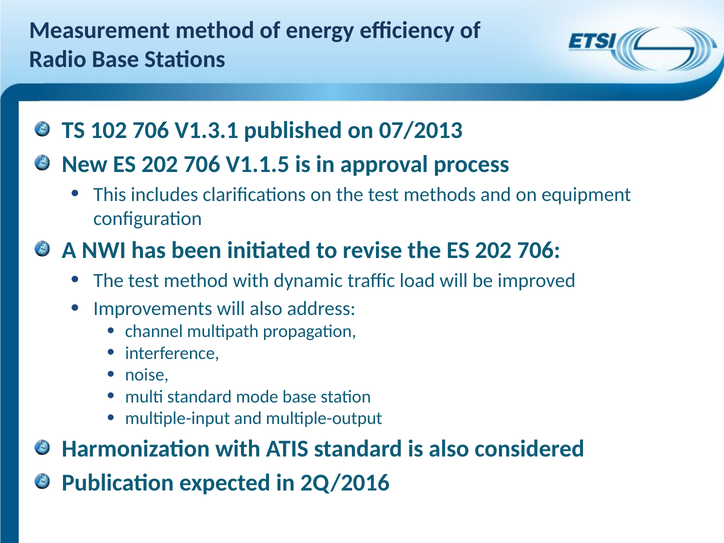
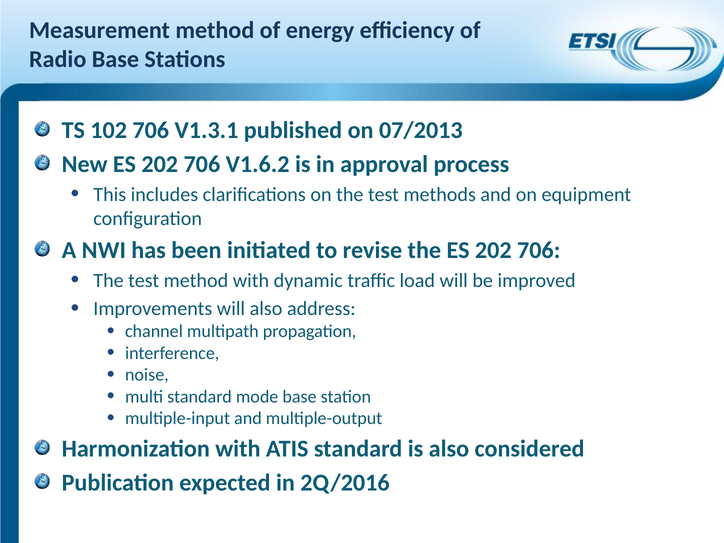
V1.1.5: V1.1.5 -> V1.6.2
